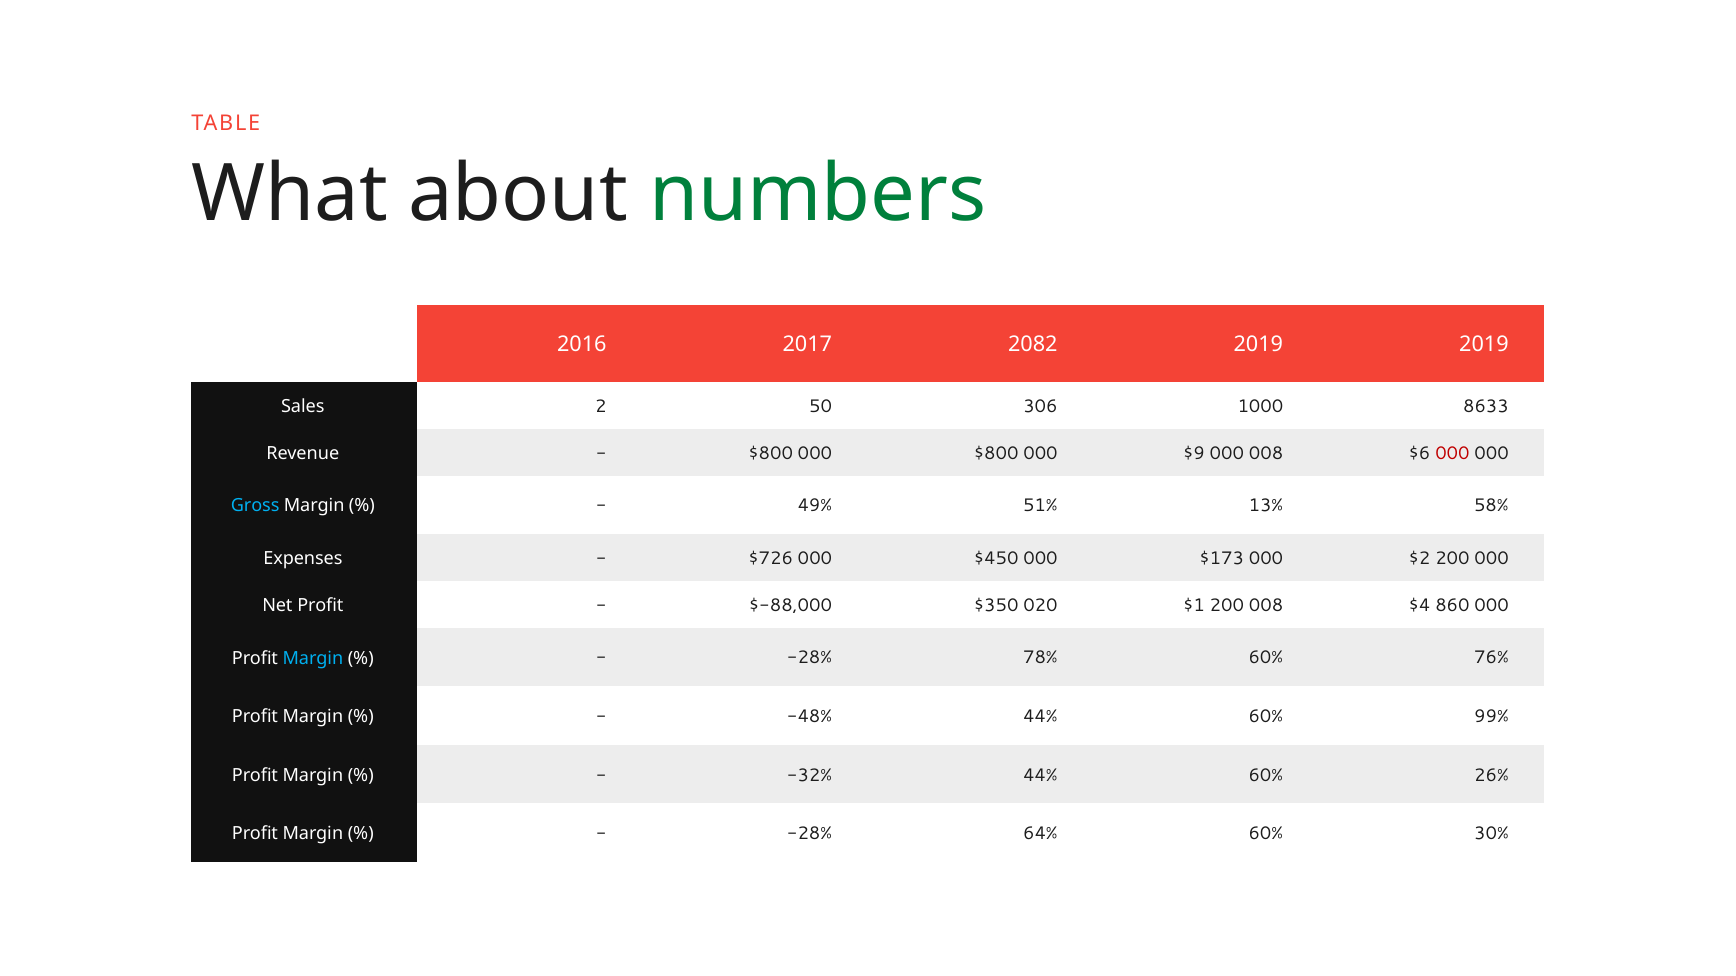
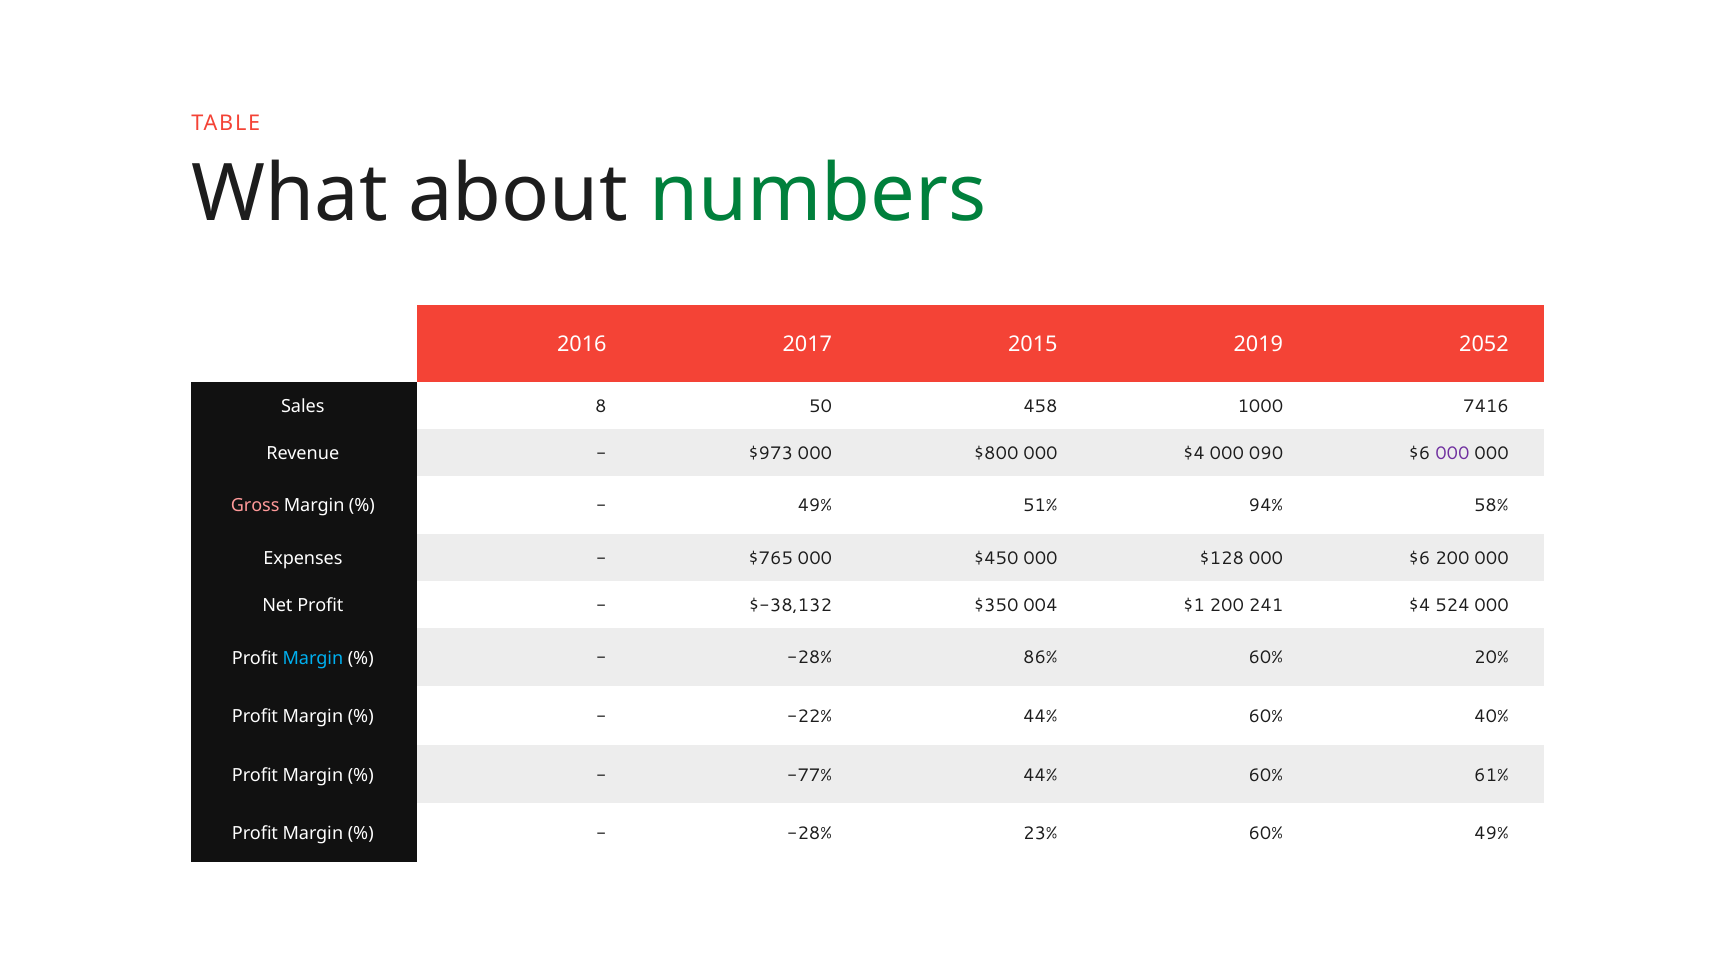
2082: 2082 -> 2015
2019 2019: 2019 -> 2052
2: 2 -> 8
306: 306 -> 458
8633: 8633 -> 7416
$800 at (771, 453): $800 -> $973
000 $9: $9 -> $4
000 008: 008 -> 090
000 at (1452, 453) colour: red -> purple
Gross colour: light blue -> pink
13%: 13% -> 94%
$726: $726 -> $765
$173: $173 -> $128
000 $2: $2 -> $6
$-88,000: $-88,000 -> $-38,132
020: 020 -> 004
200 008: 008 -> 241
860: 860 -> 524
78%: 78% -> 86%
76%: 76% -> 20%
-48%: -48% -> -22%
99%: 99% -> 40%
-32%: -32% -> -77%
26%: 26% -> 61%
64%: 64% -> 23%
60% 30%: 30% -> 49%
